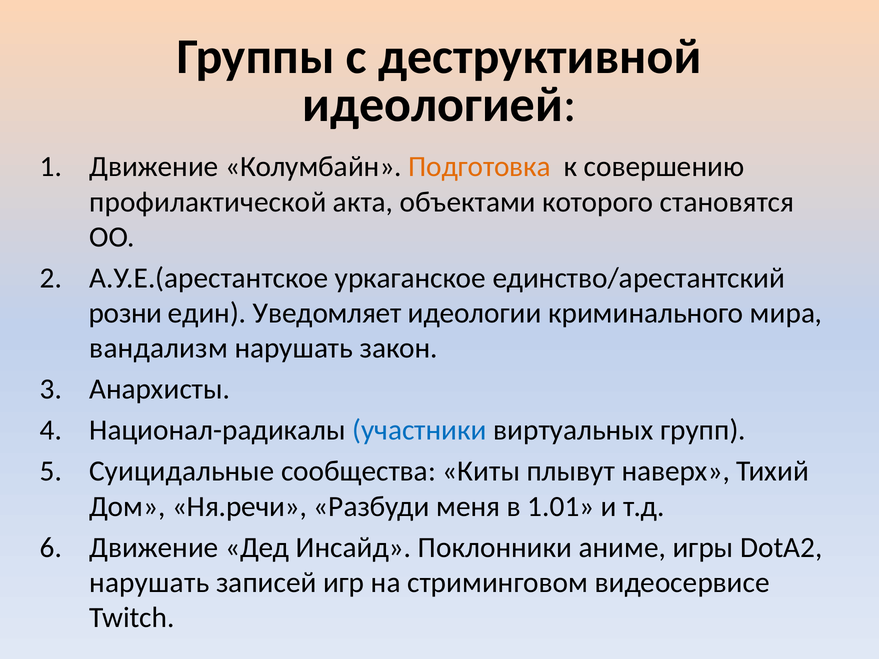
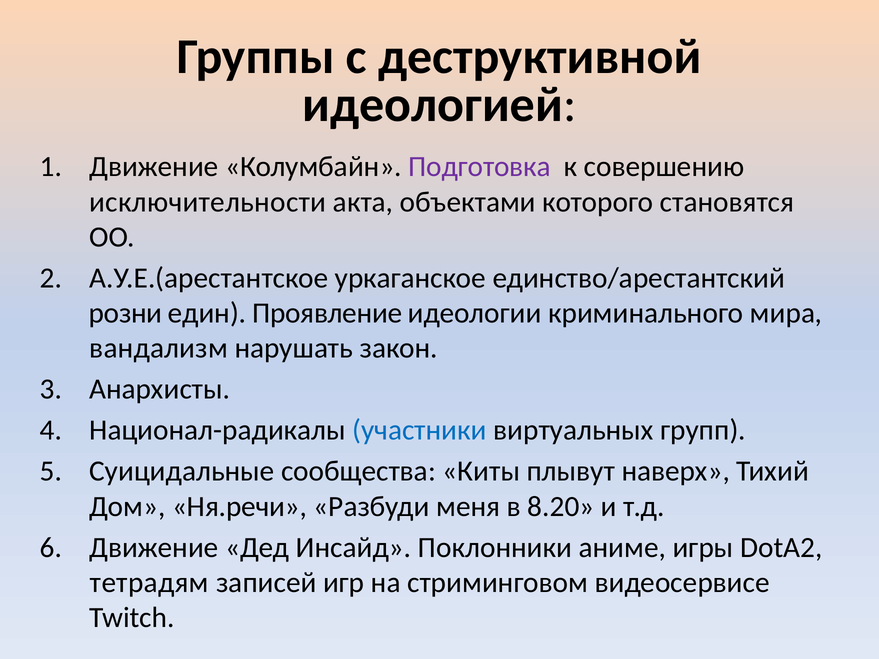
Подготовка colour: orange -> purple
профилактической: профилактической -> исключительности
Уведомляет: Уведомляет -> Проявление
1.01: 1.01 -> 8.20
нарушать at (149, 583): нарушать -> тетрадям
